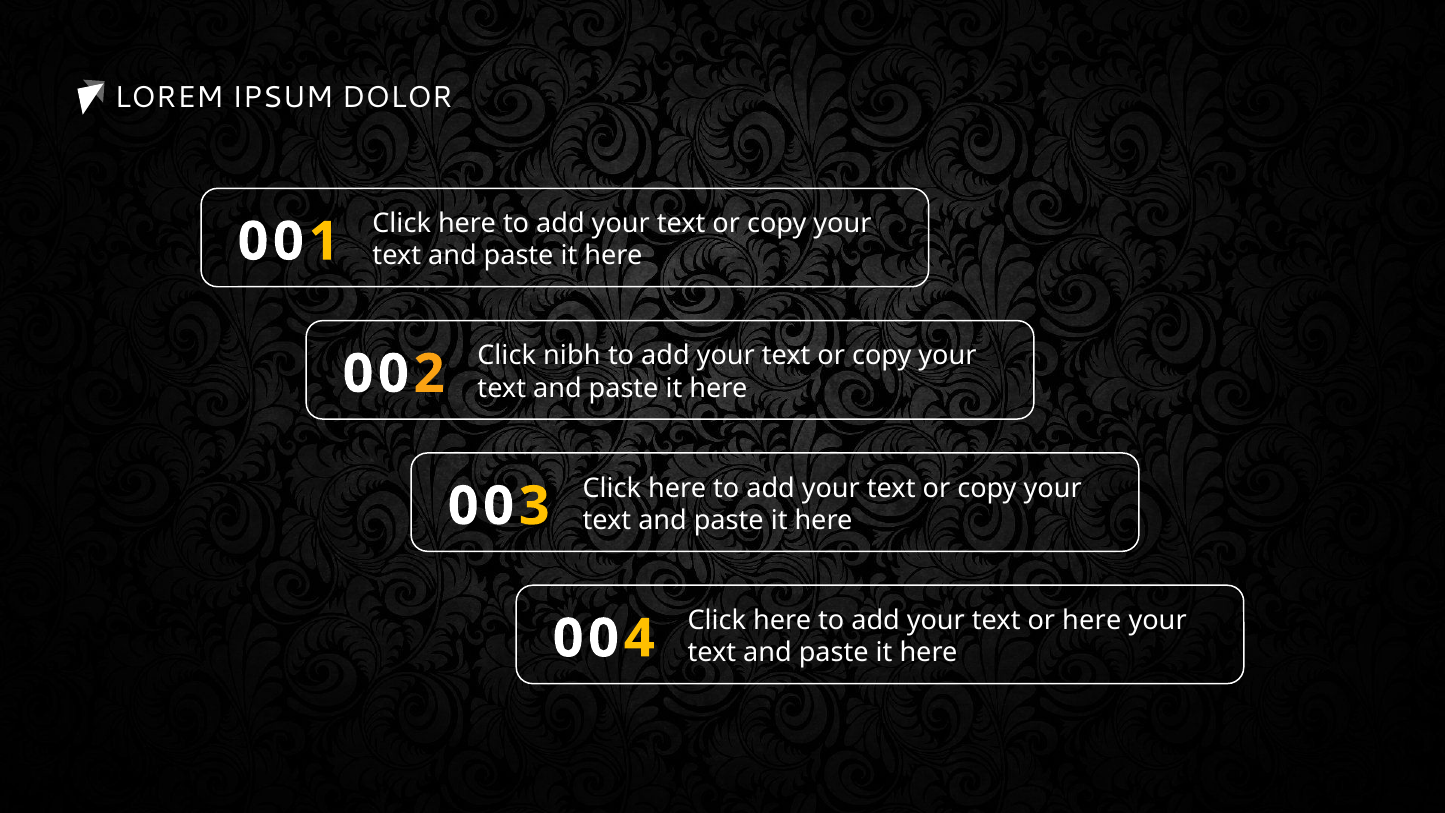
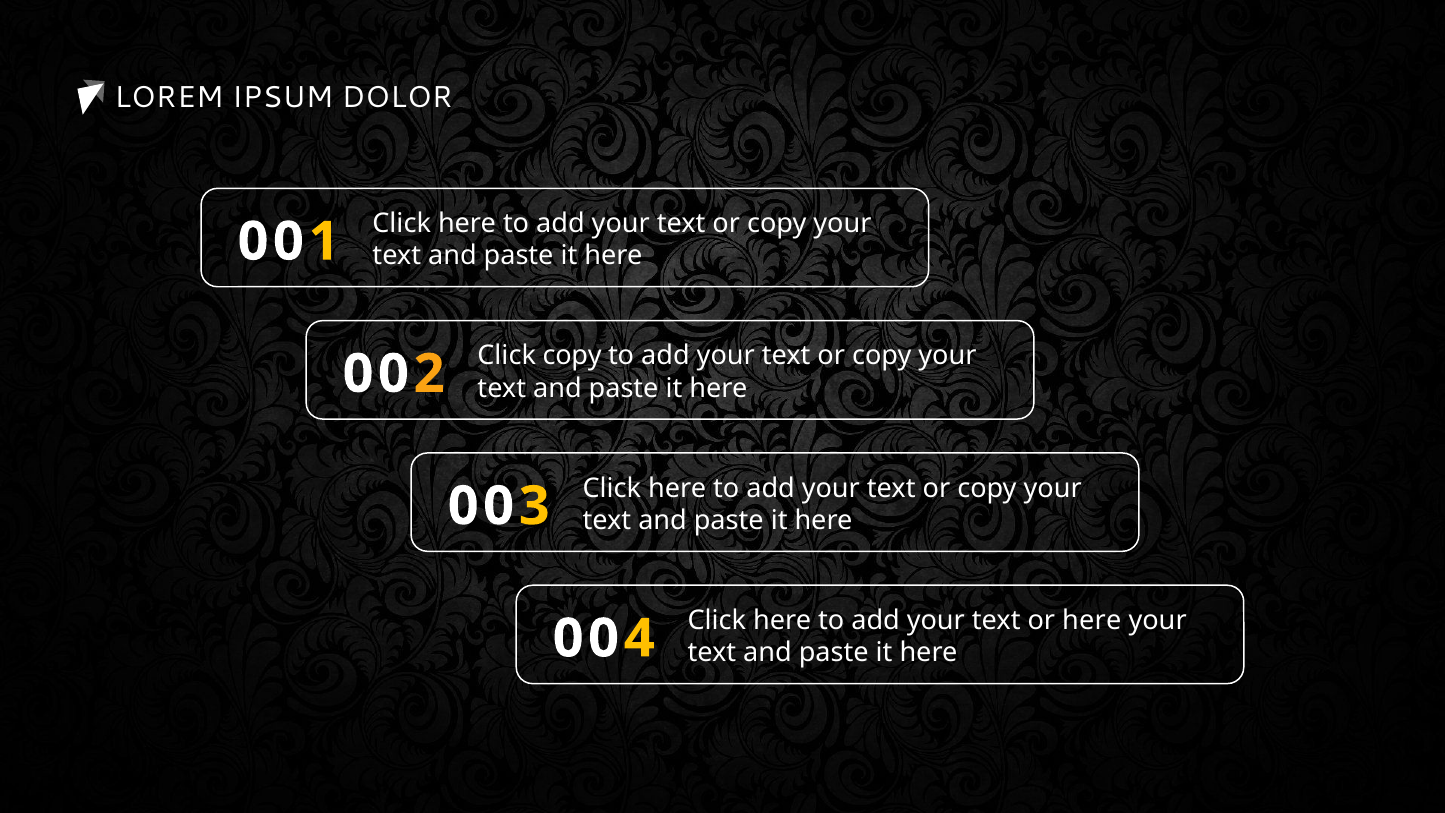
Click nibh: nibh -> copy
